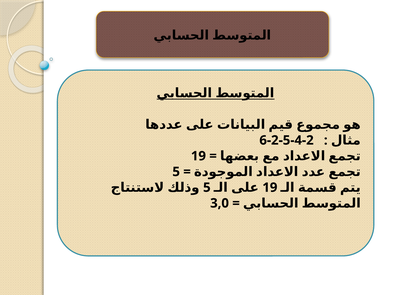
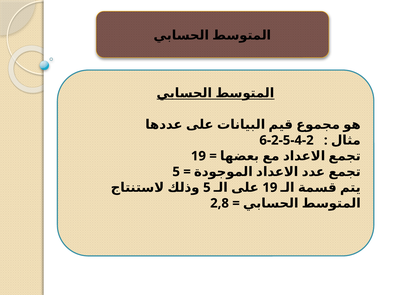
3,0: 3,0 -> 2,8
